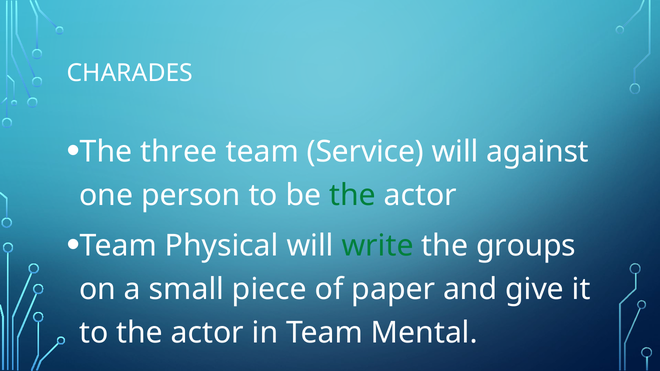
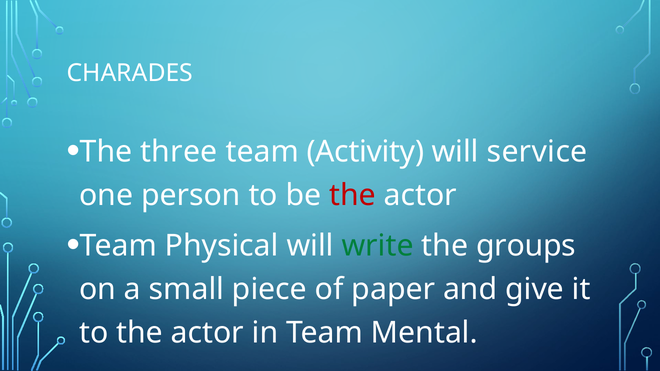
Service: Service -> Activity
against: against -> service
the at (352, 195) colour: green -> red
